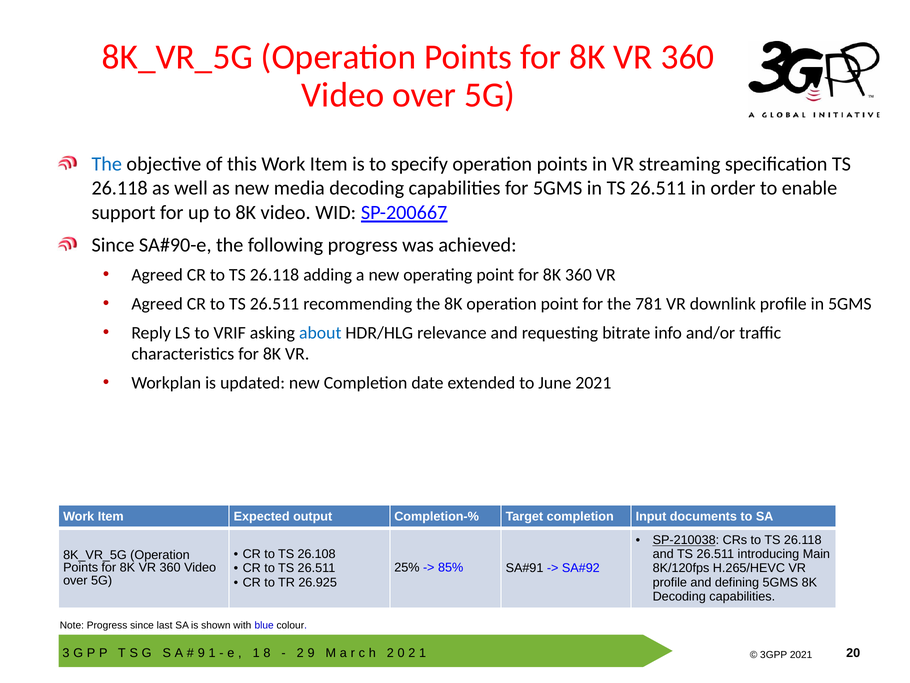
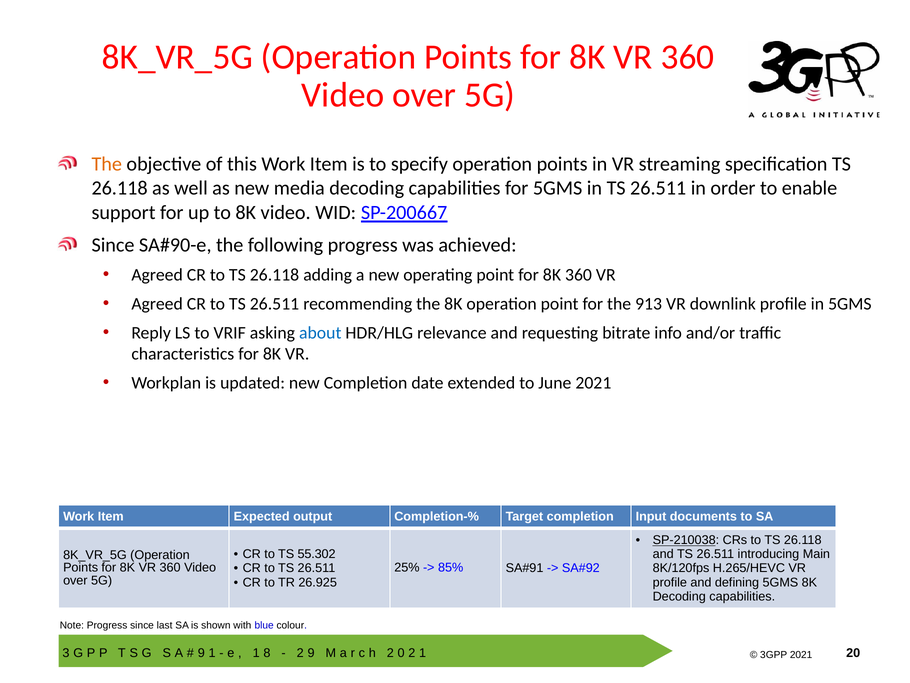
The at (107, 164) colour: blue -> orange
781: 781 -> 913
26.108: 26.108 -> 55.302
